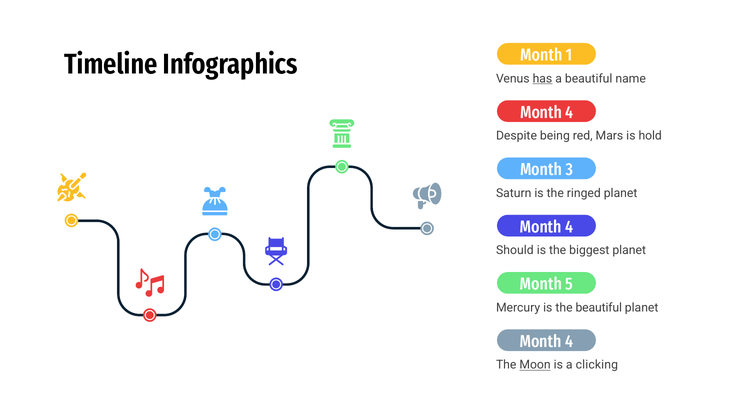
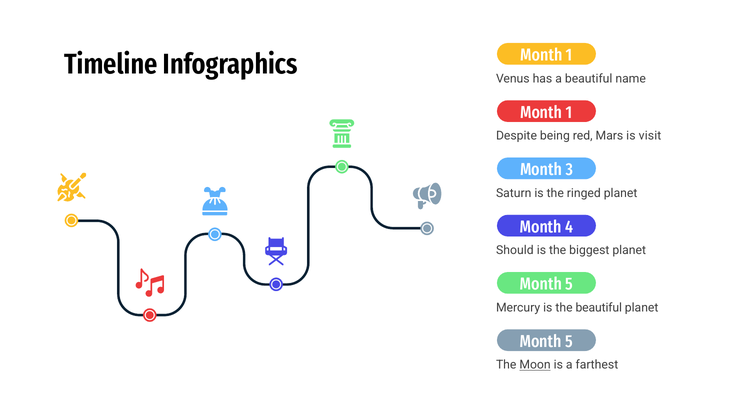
has underline: present -> none
4 at (569, 112): 4 -> 1
hold: hold -> visit
4 at (569, 341): 4 -> 5
clicking: clicking -> farthest
